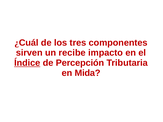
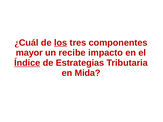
los underline: none -> present
sirven: sirven -> mayor
Percepción: Percepción -> Estrategias
